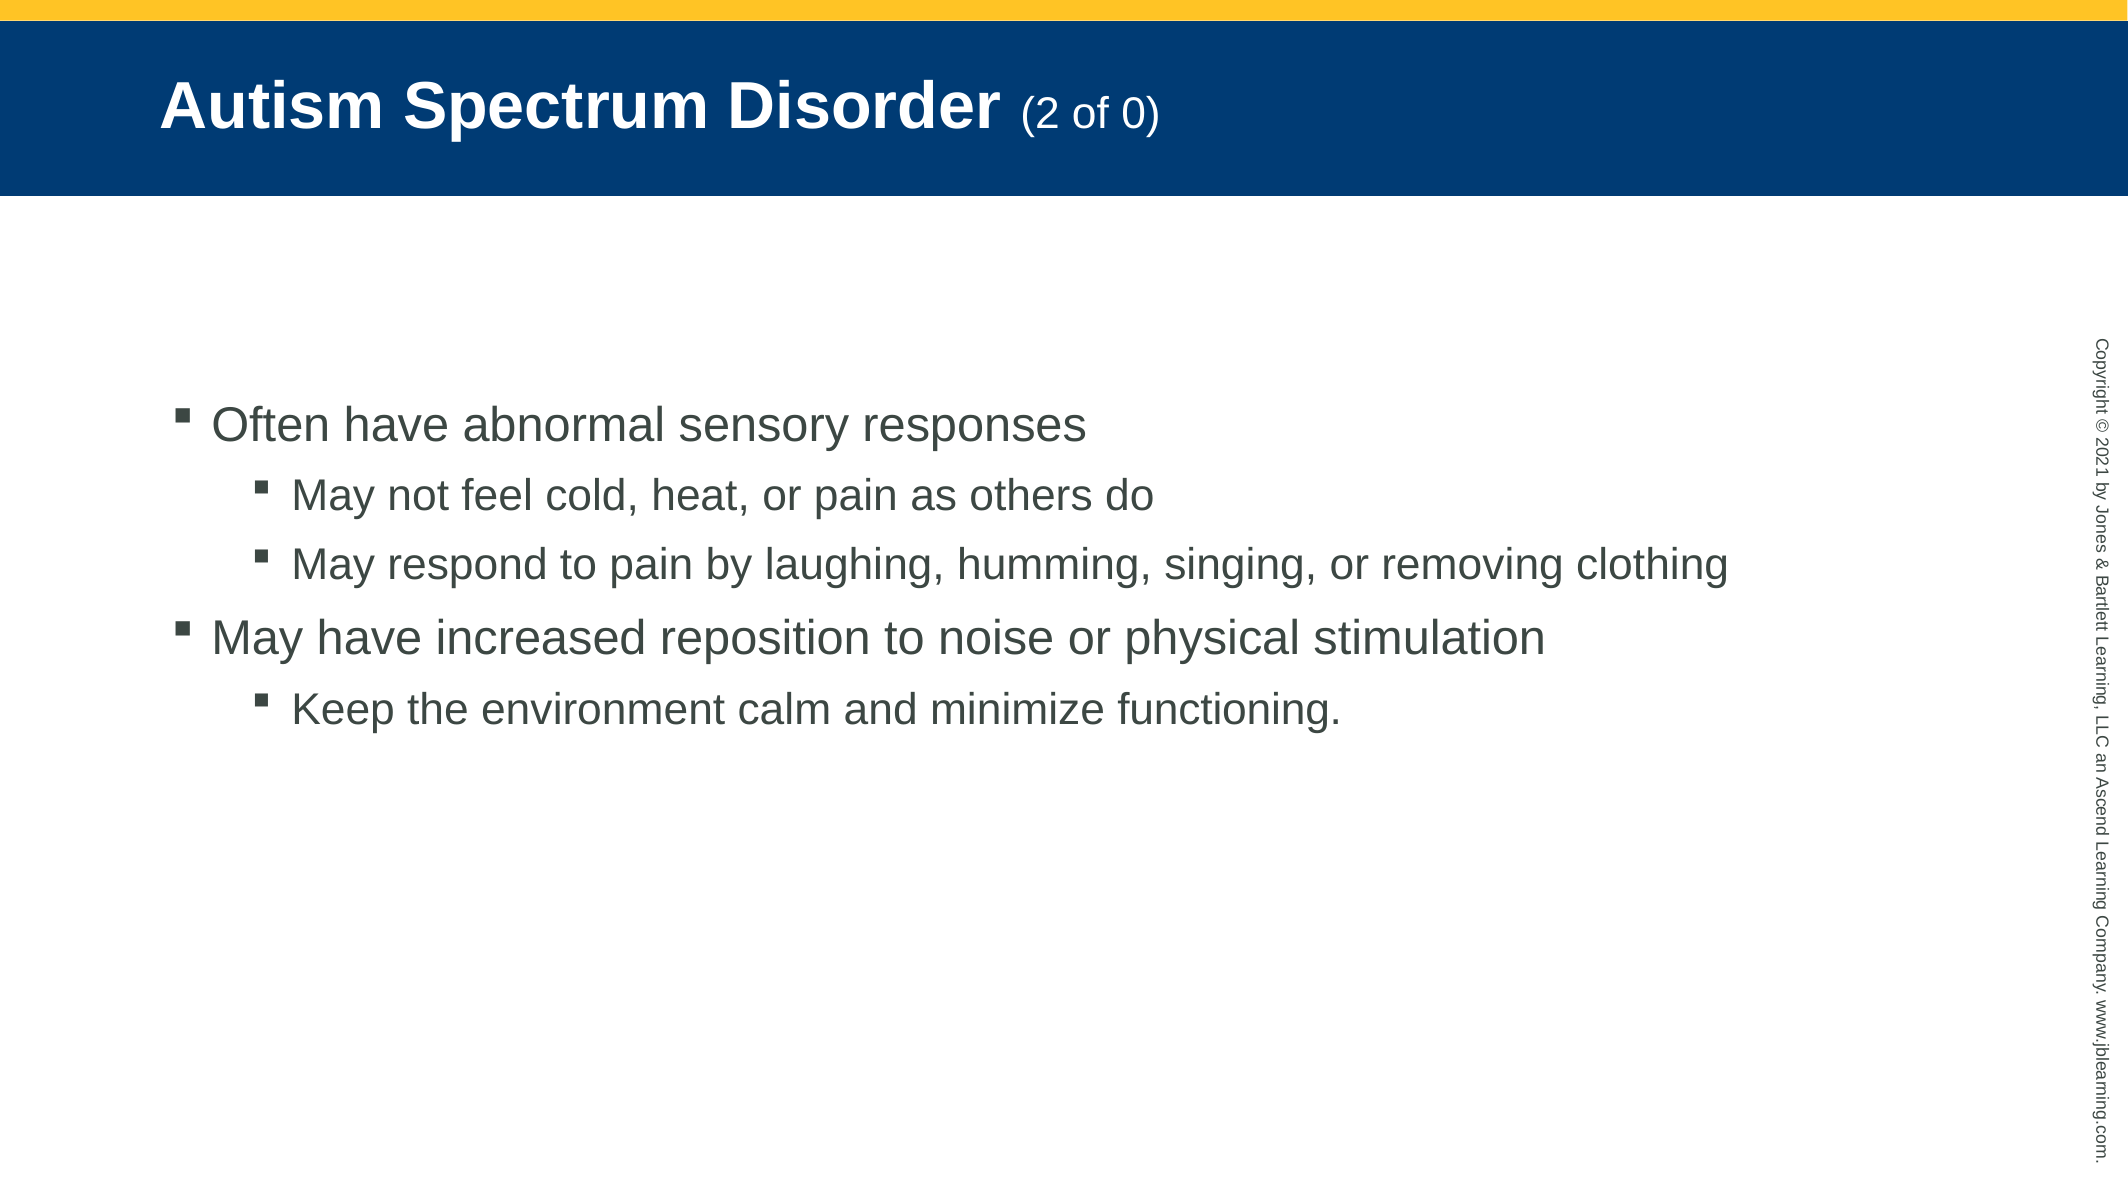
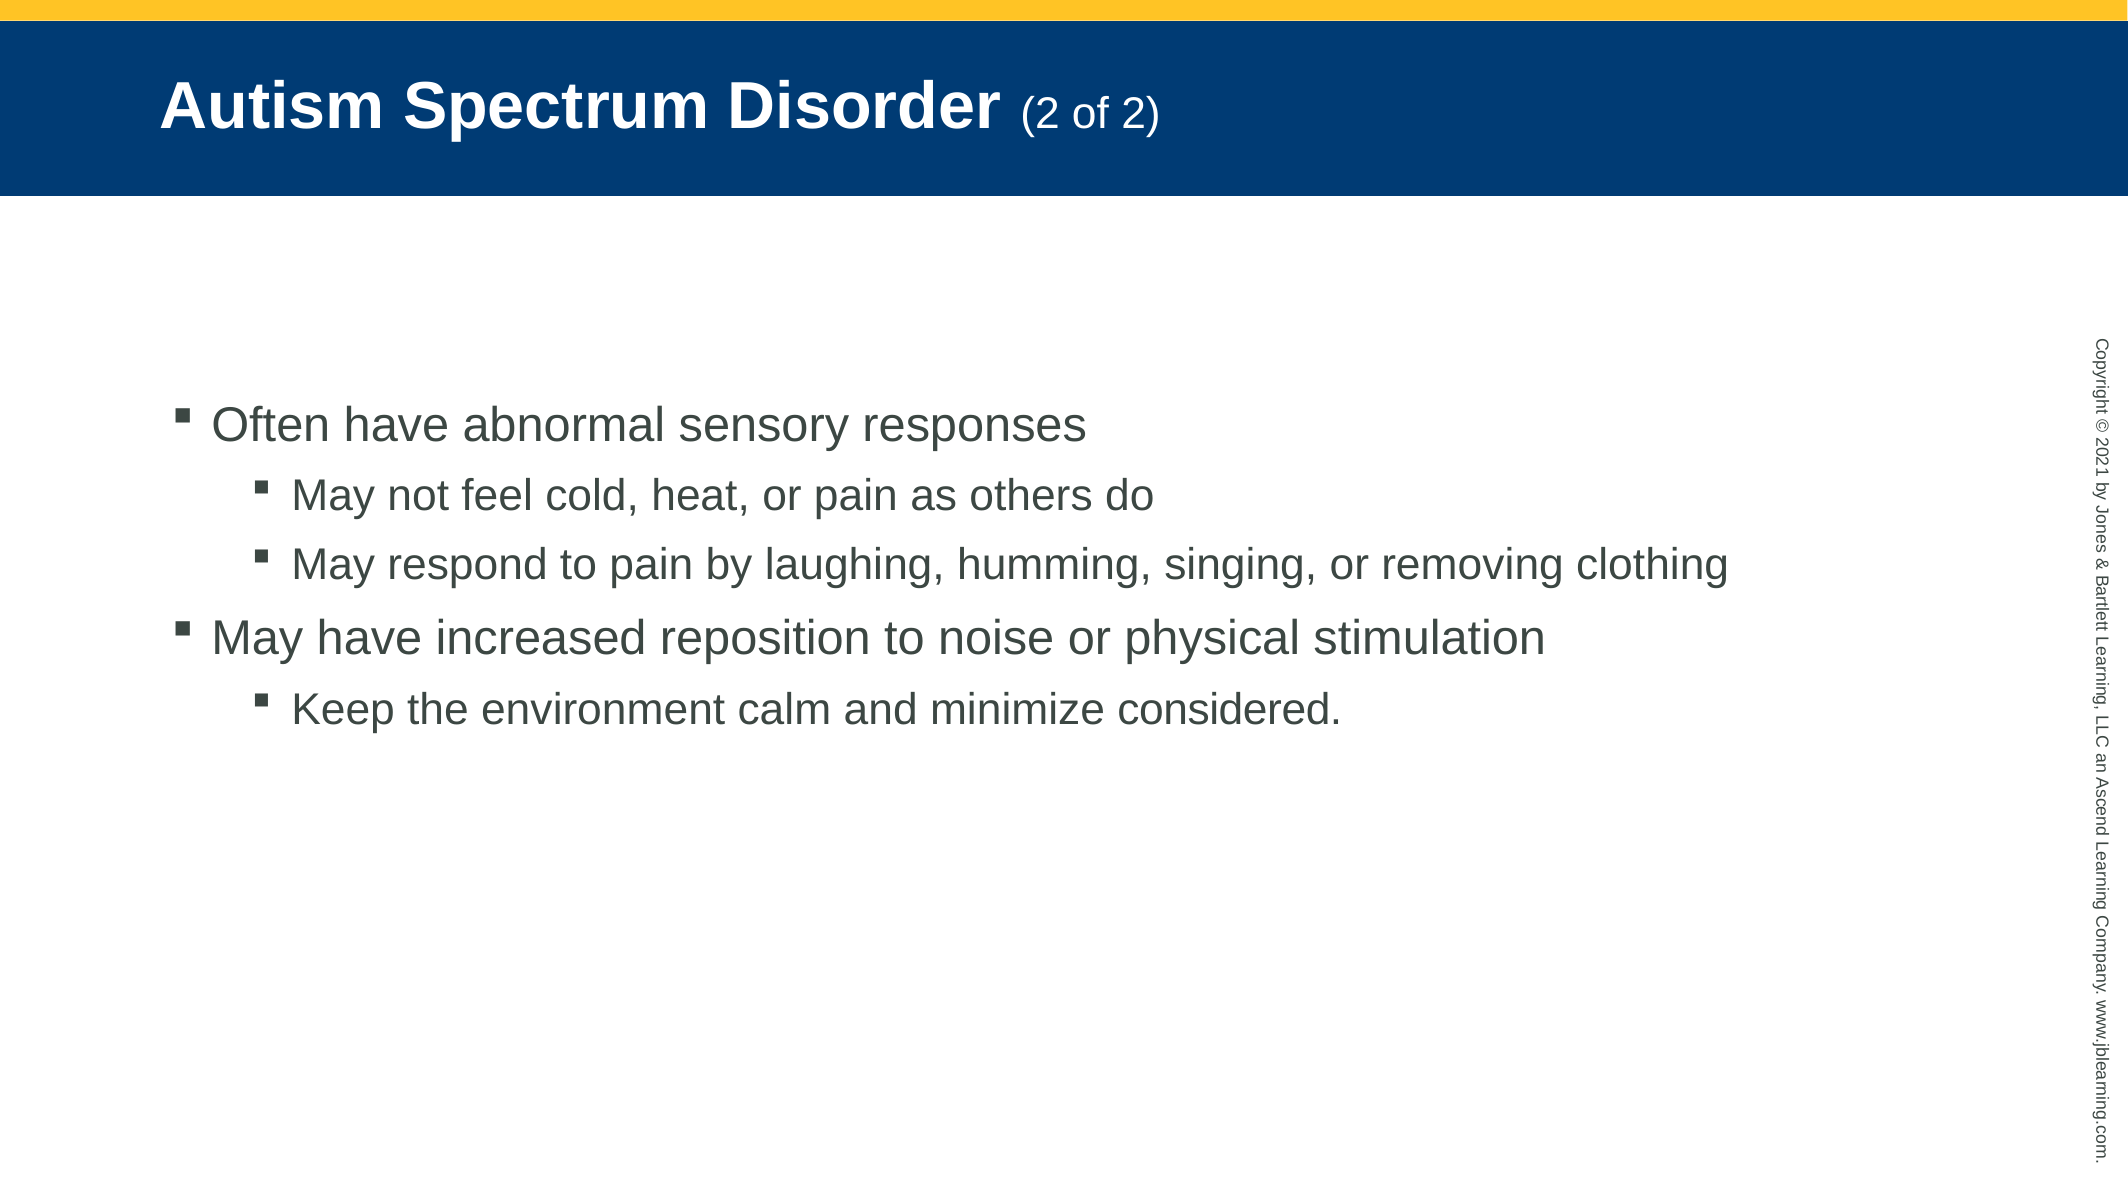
of 0: 0 -> 2
functioning: functioning -> considered
